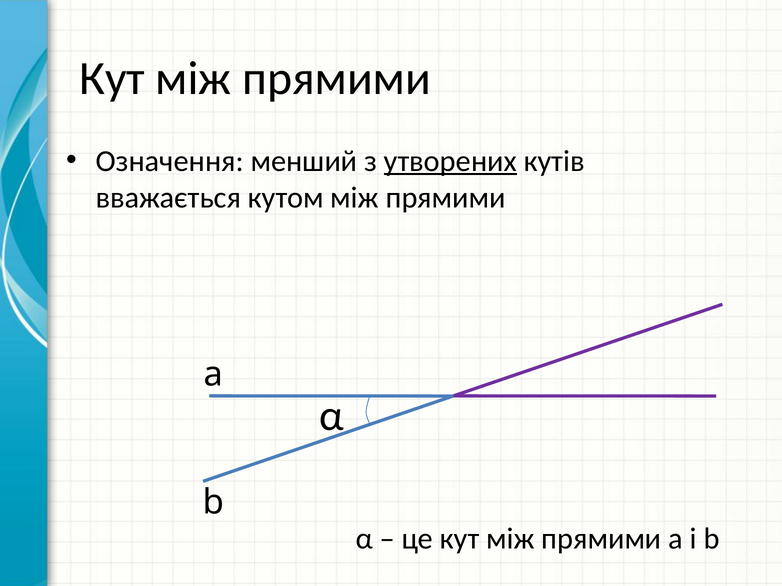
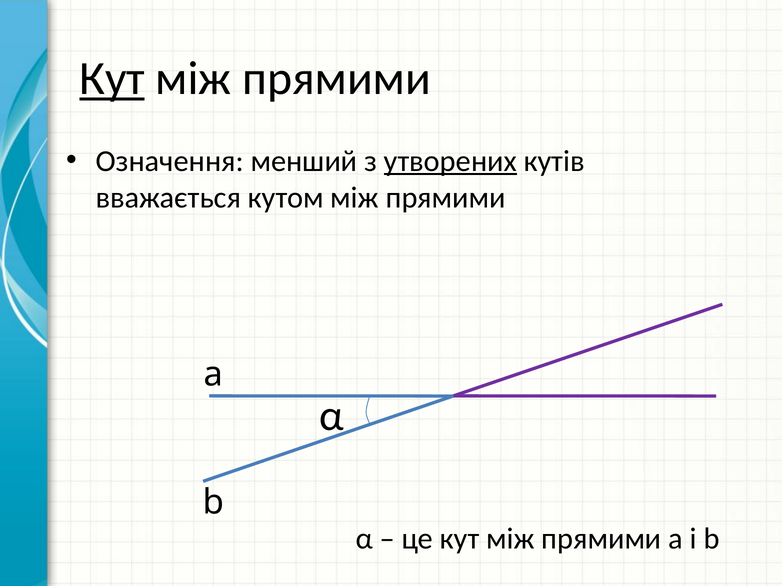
Кут at (112, 78) underline: none -> present
